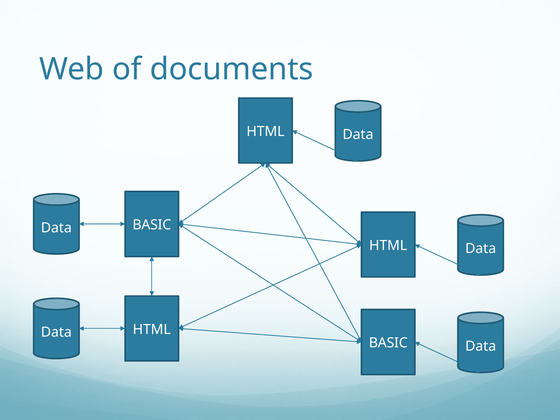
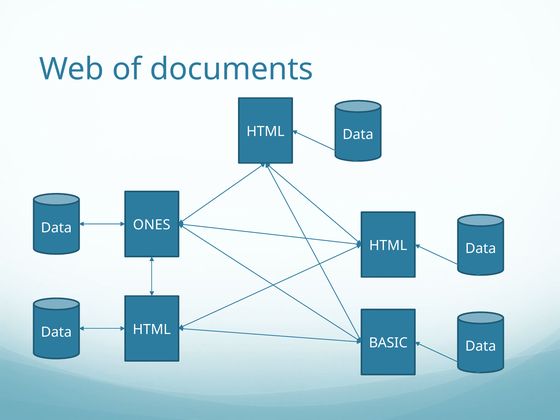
BASIC at (152, 225): BASIC -> ONES
